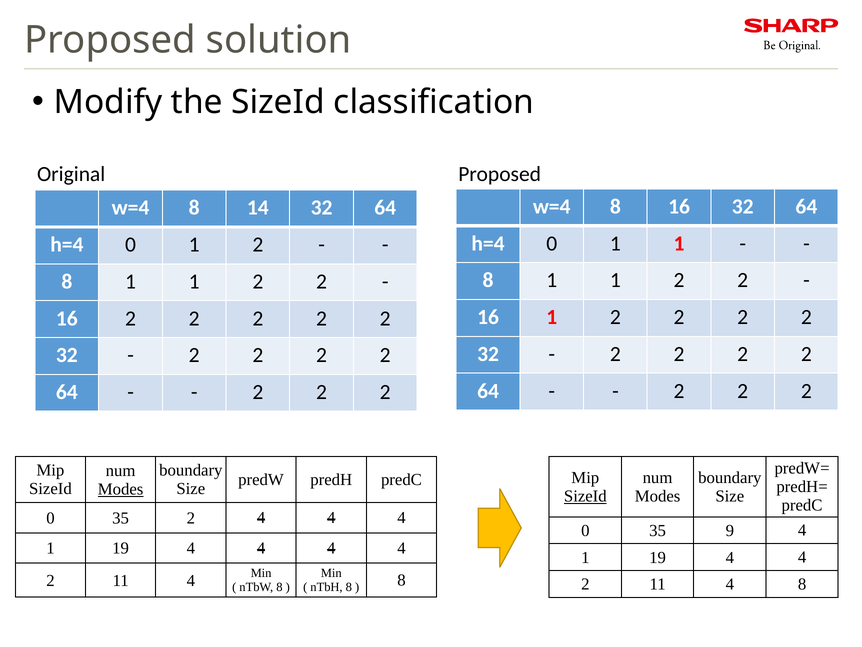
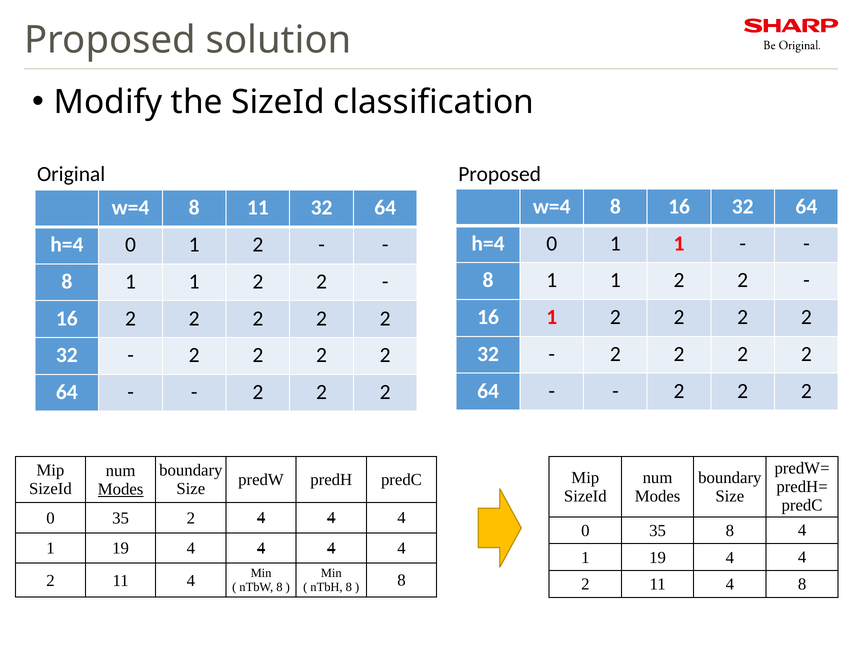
8 14: 14 -> 11
SizeId at (585, 496) underline: present -> none
35 9: 9 -> 8
